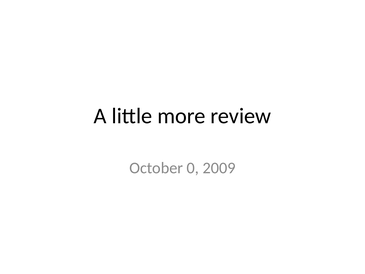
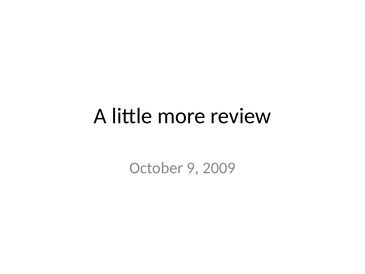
0: 0 -> 9
